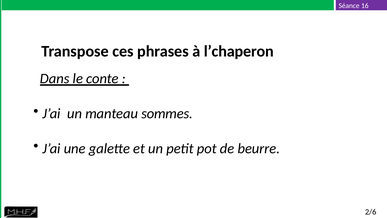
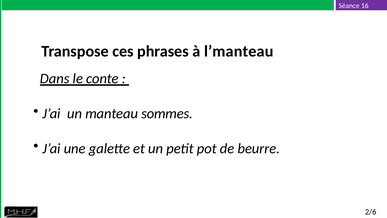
l’chaperon: l’chaperon -> l’manteau
